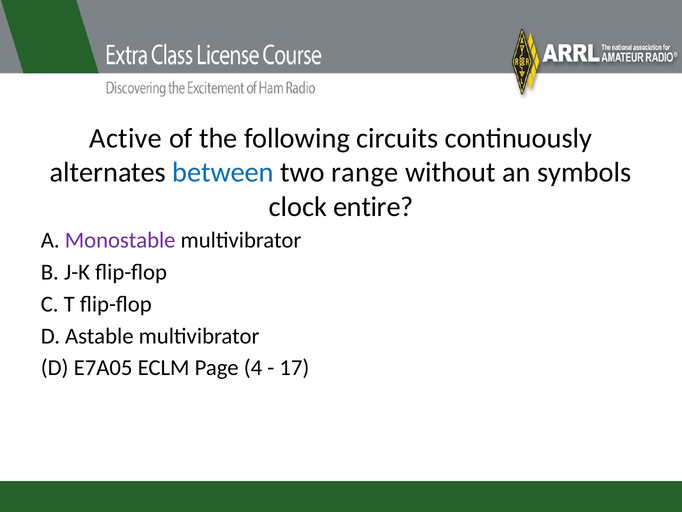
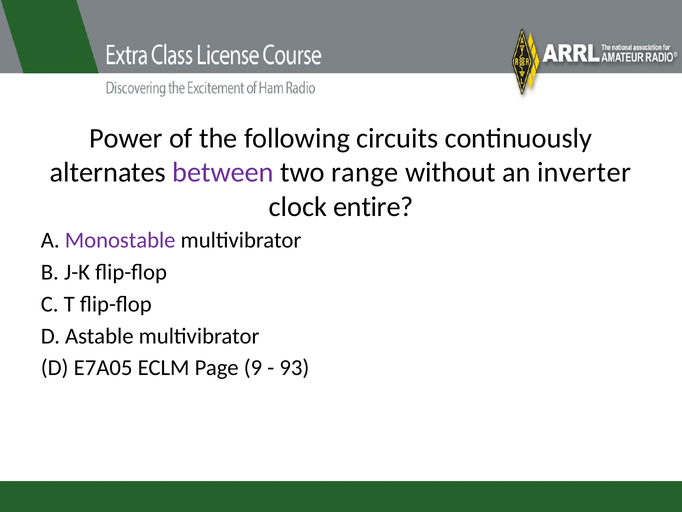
Active: Active -> Power
between colour: blue -> purple
symbols: symbols -> inverter
4: 4 -> 9
17: 17 -> 93
